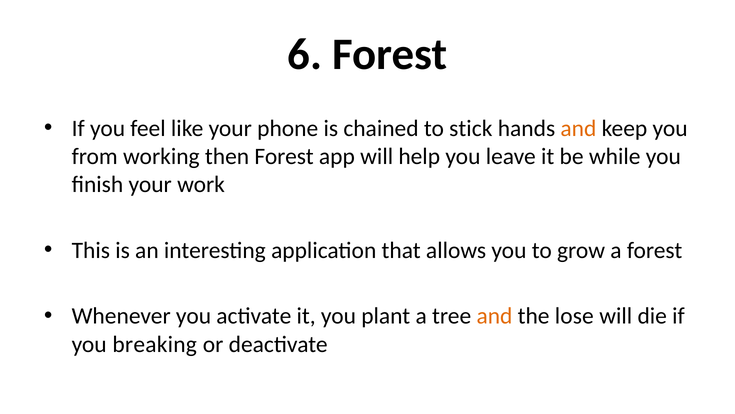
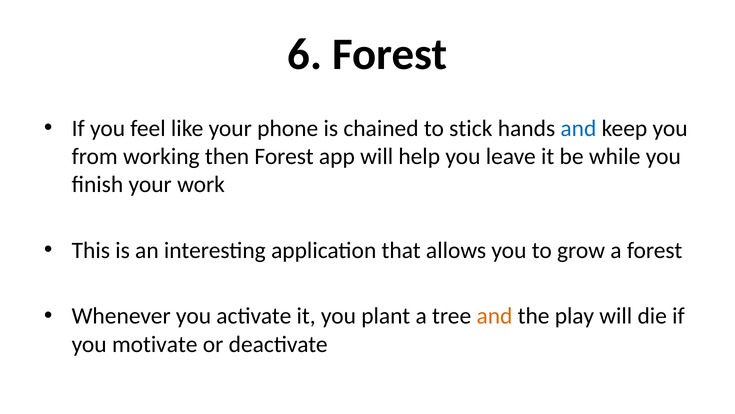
and at (578, 128) colour: orange -> blue
lose: lose -> play
breaking: breaking -> motivate
